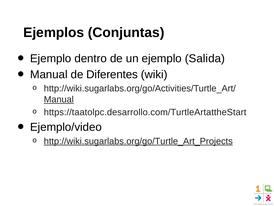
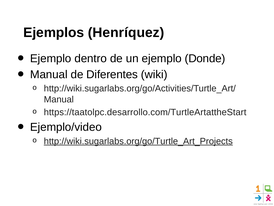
Conjuntas: Conjuntas -> Henríquez
Salida: Salida -> Donde
Manual at (59, 99) underline: present -> none
